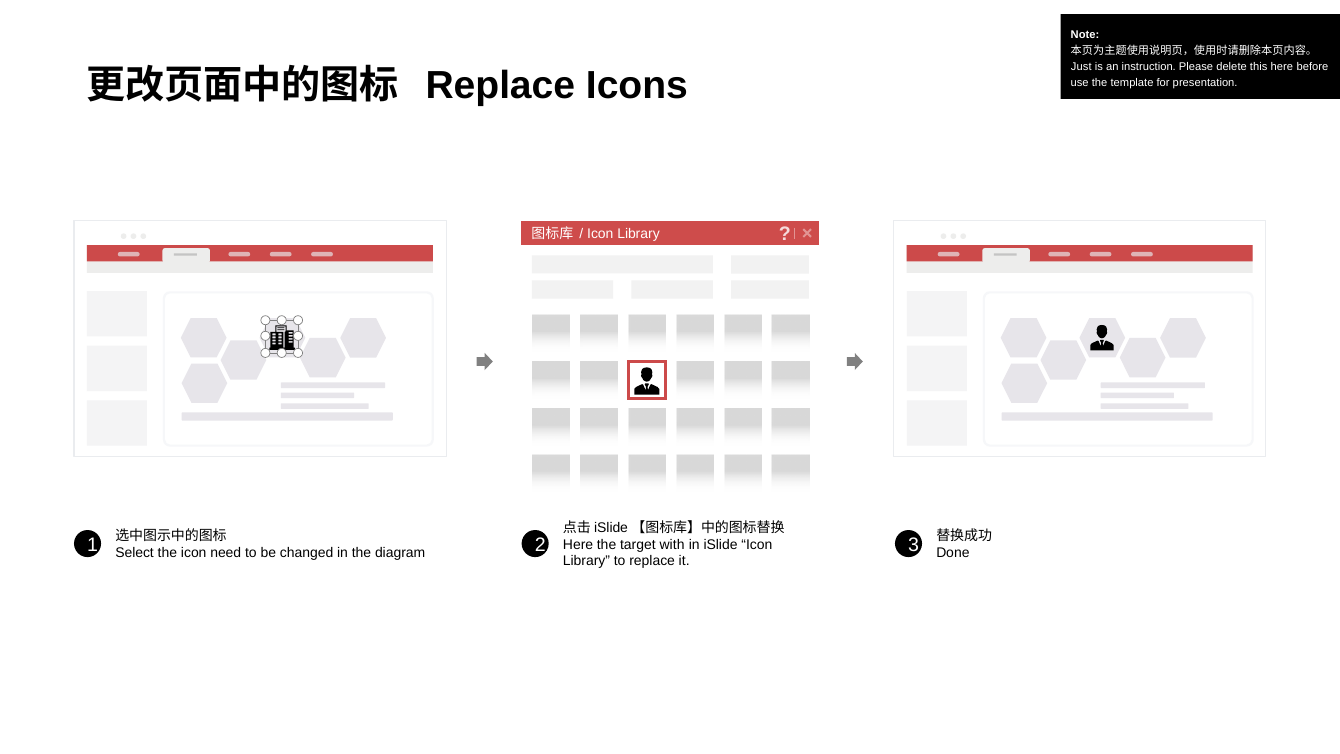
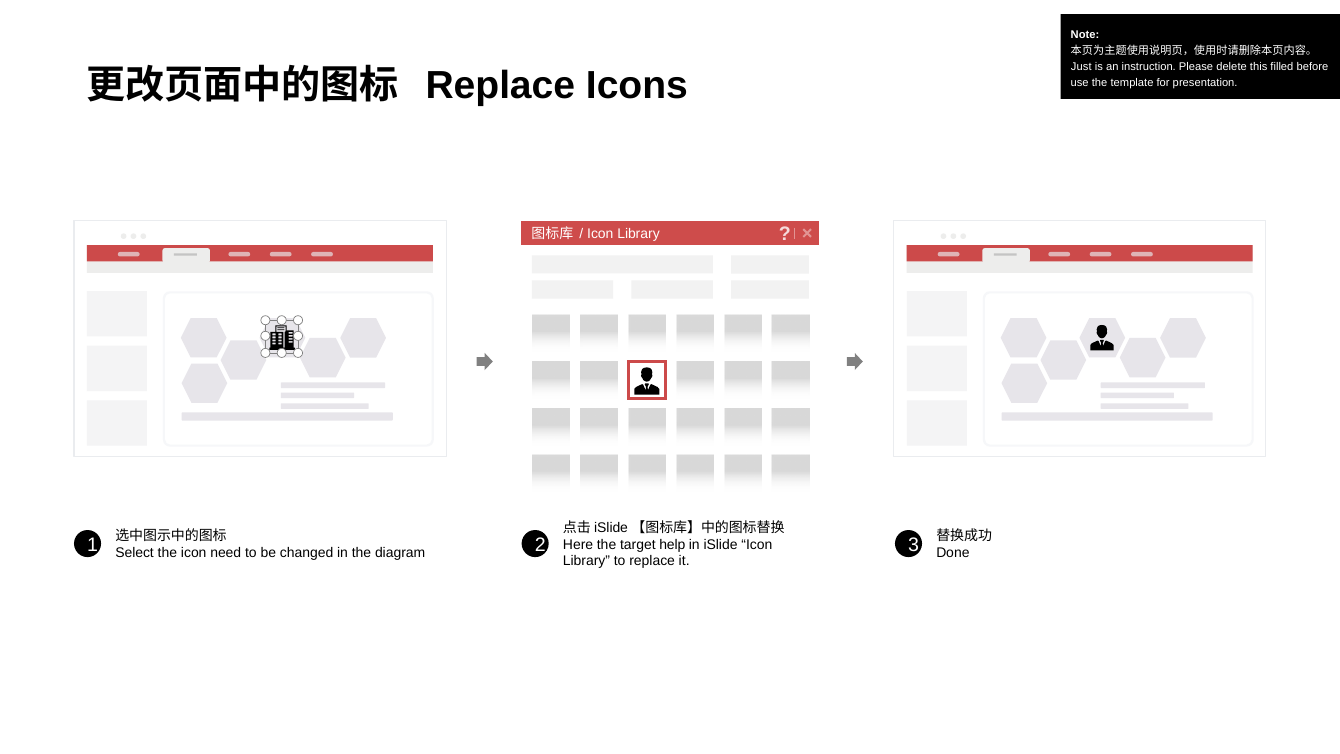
this here: here -> filled
with: with -> help
